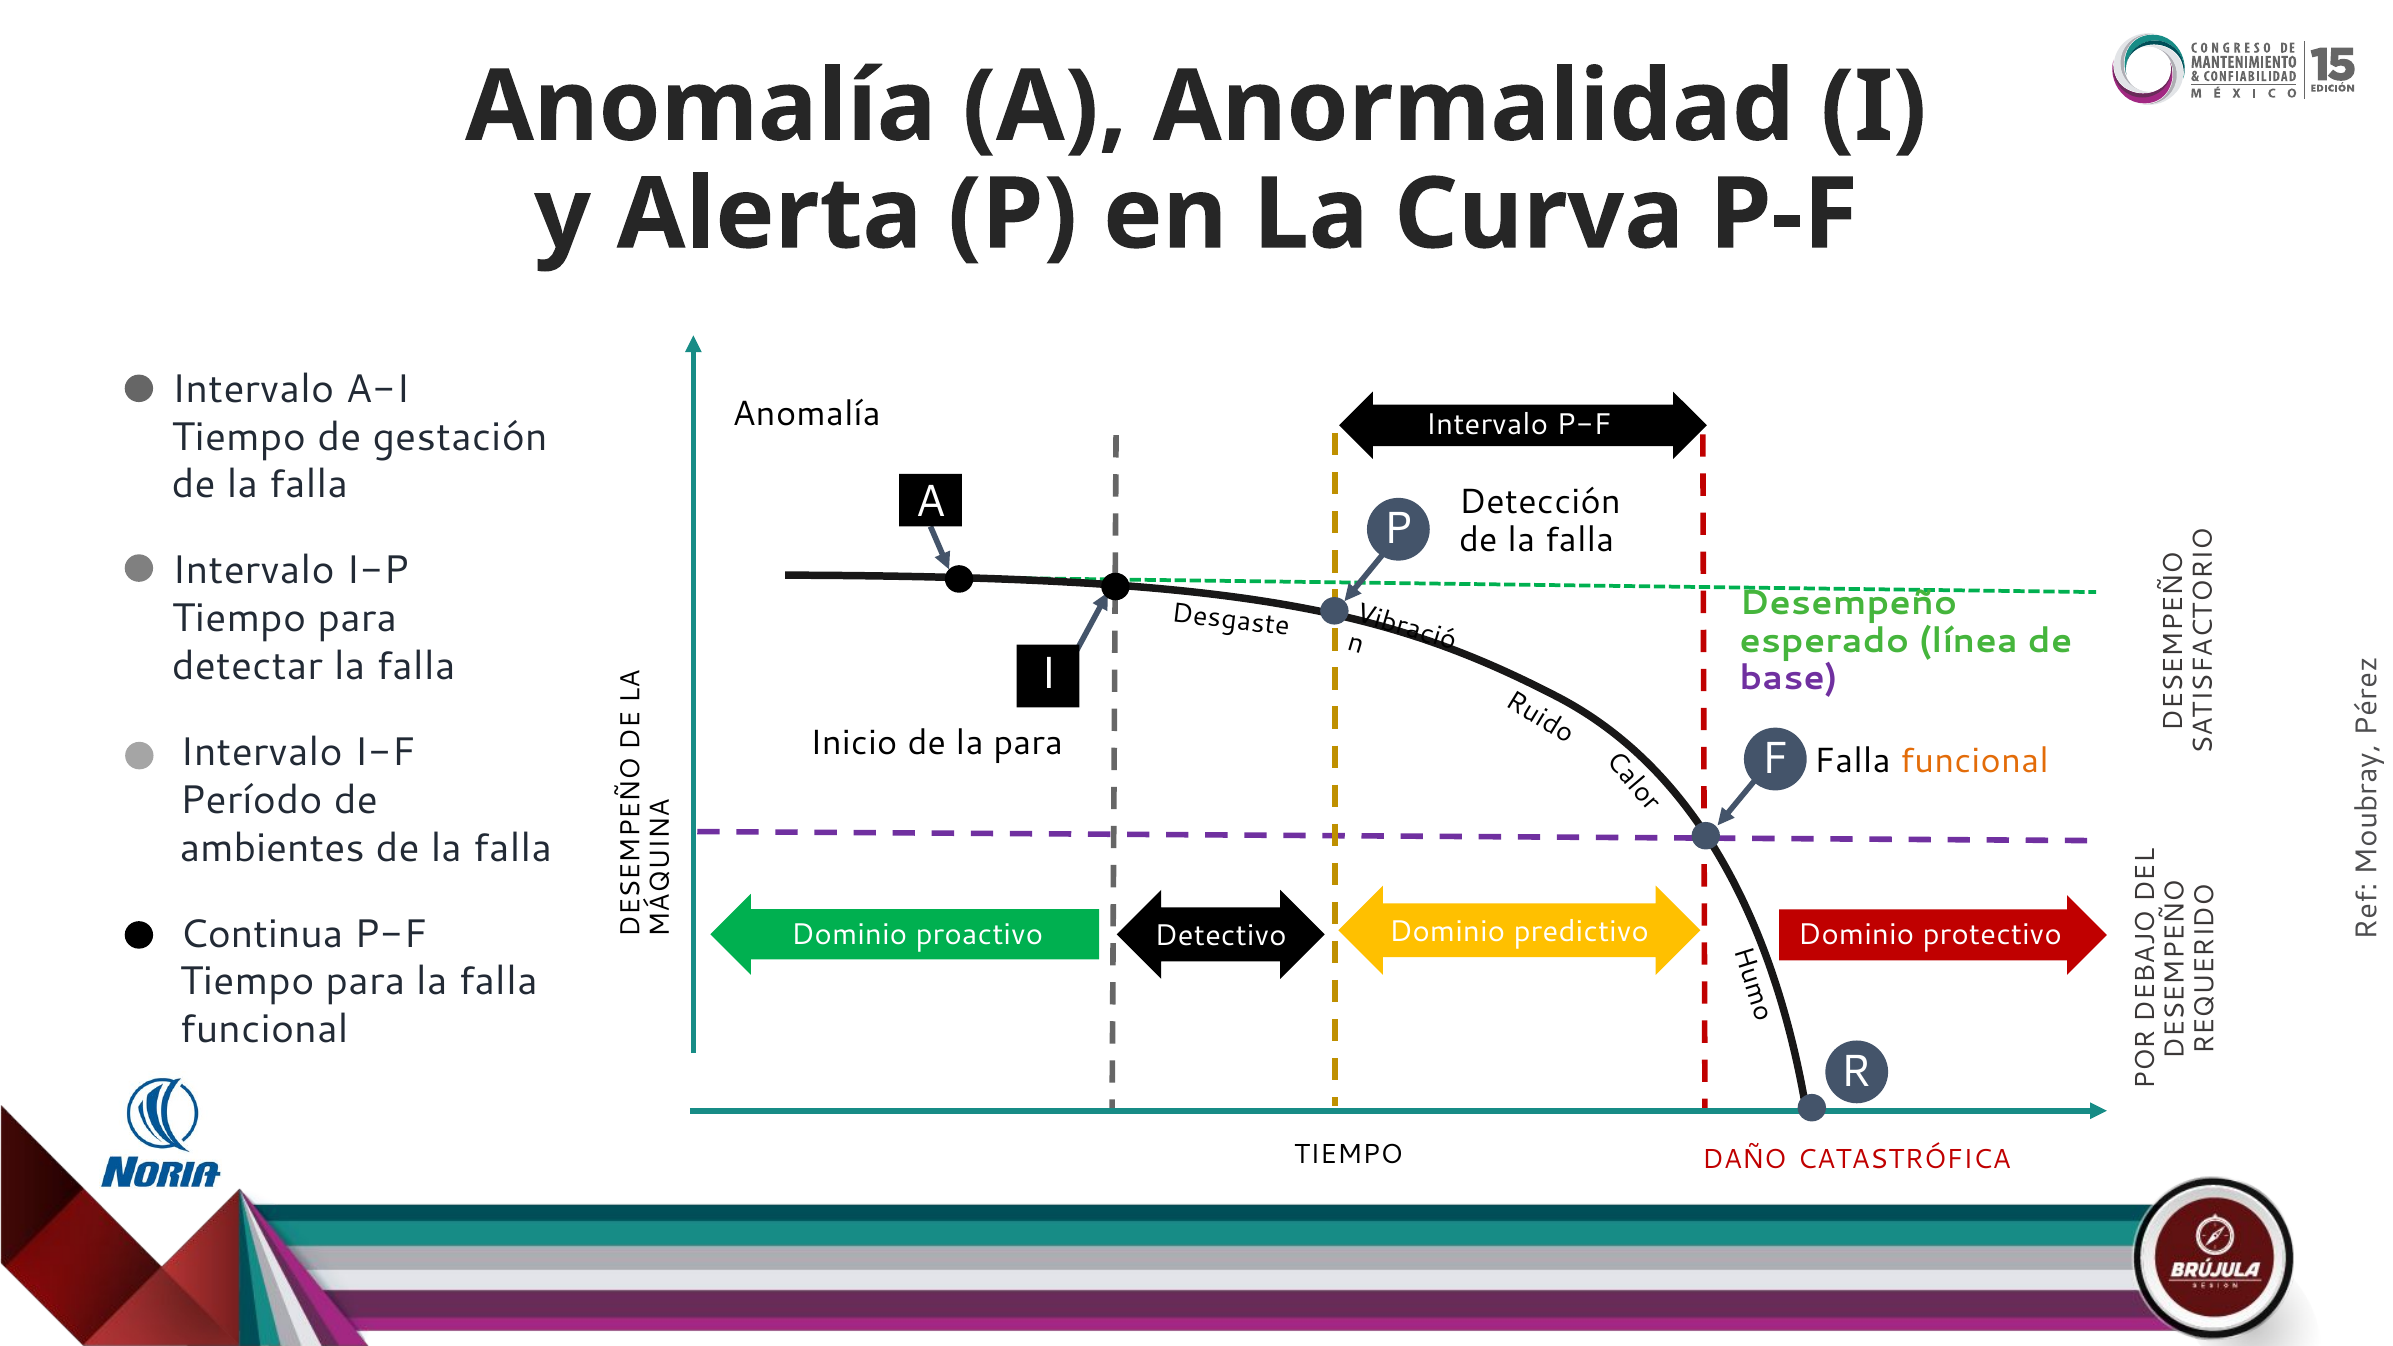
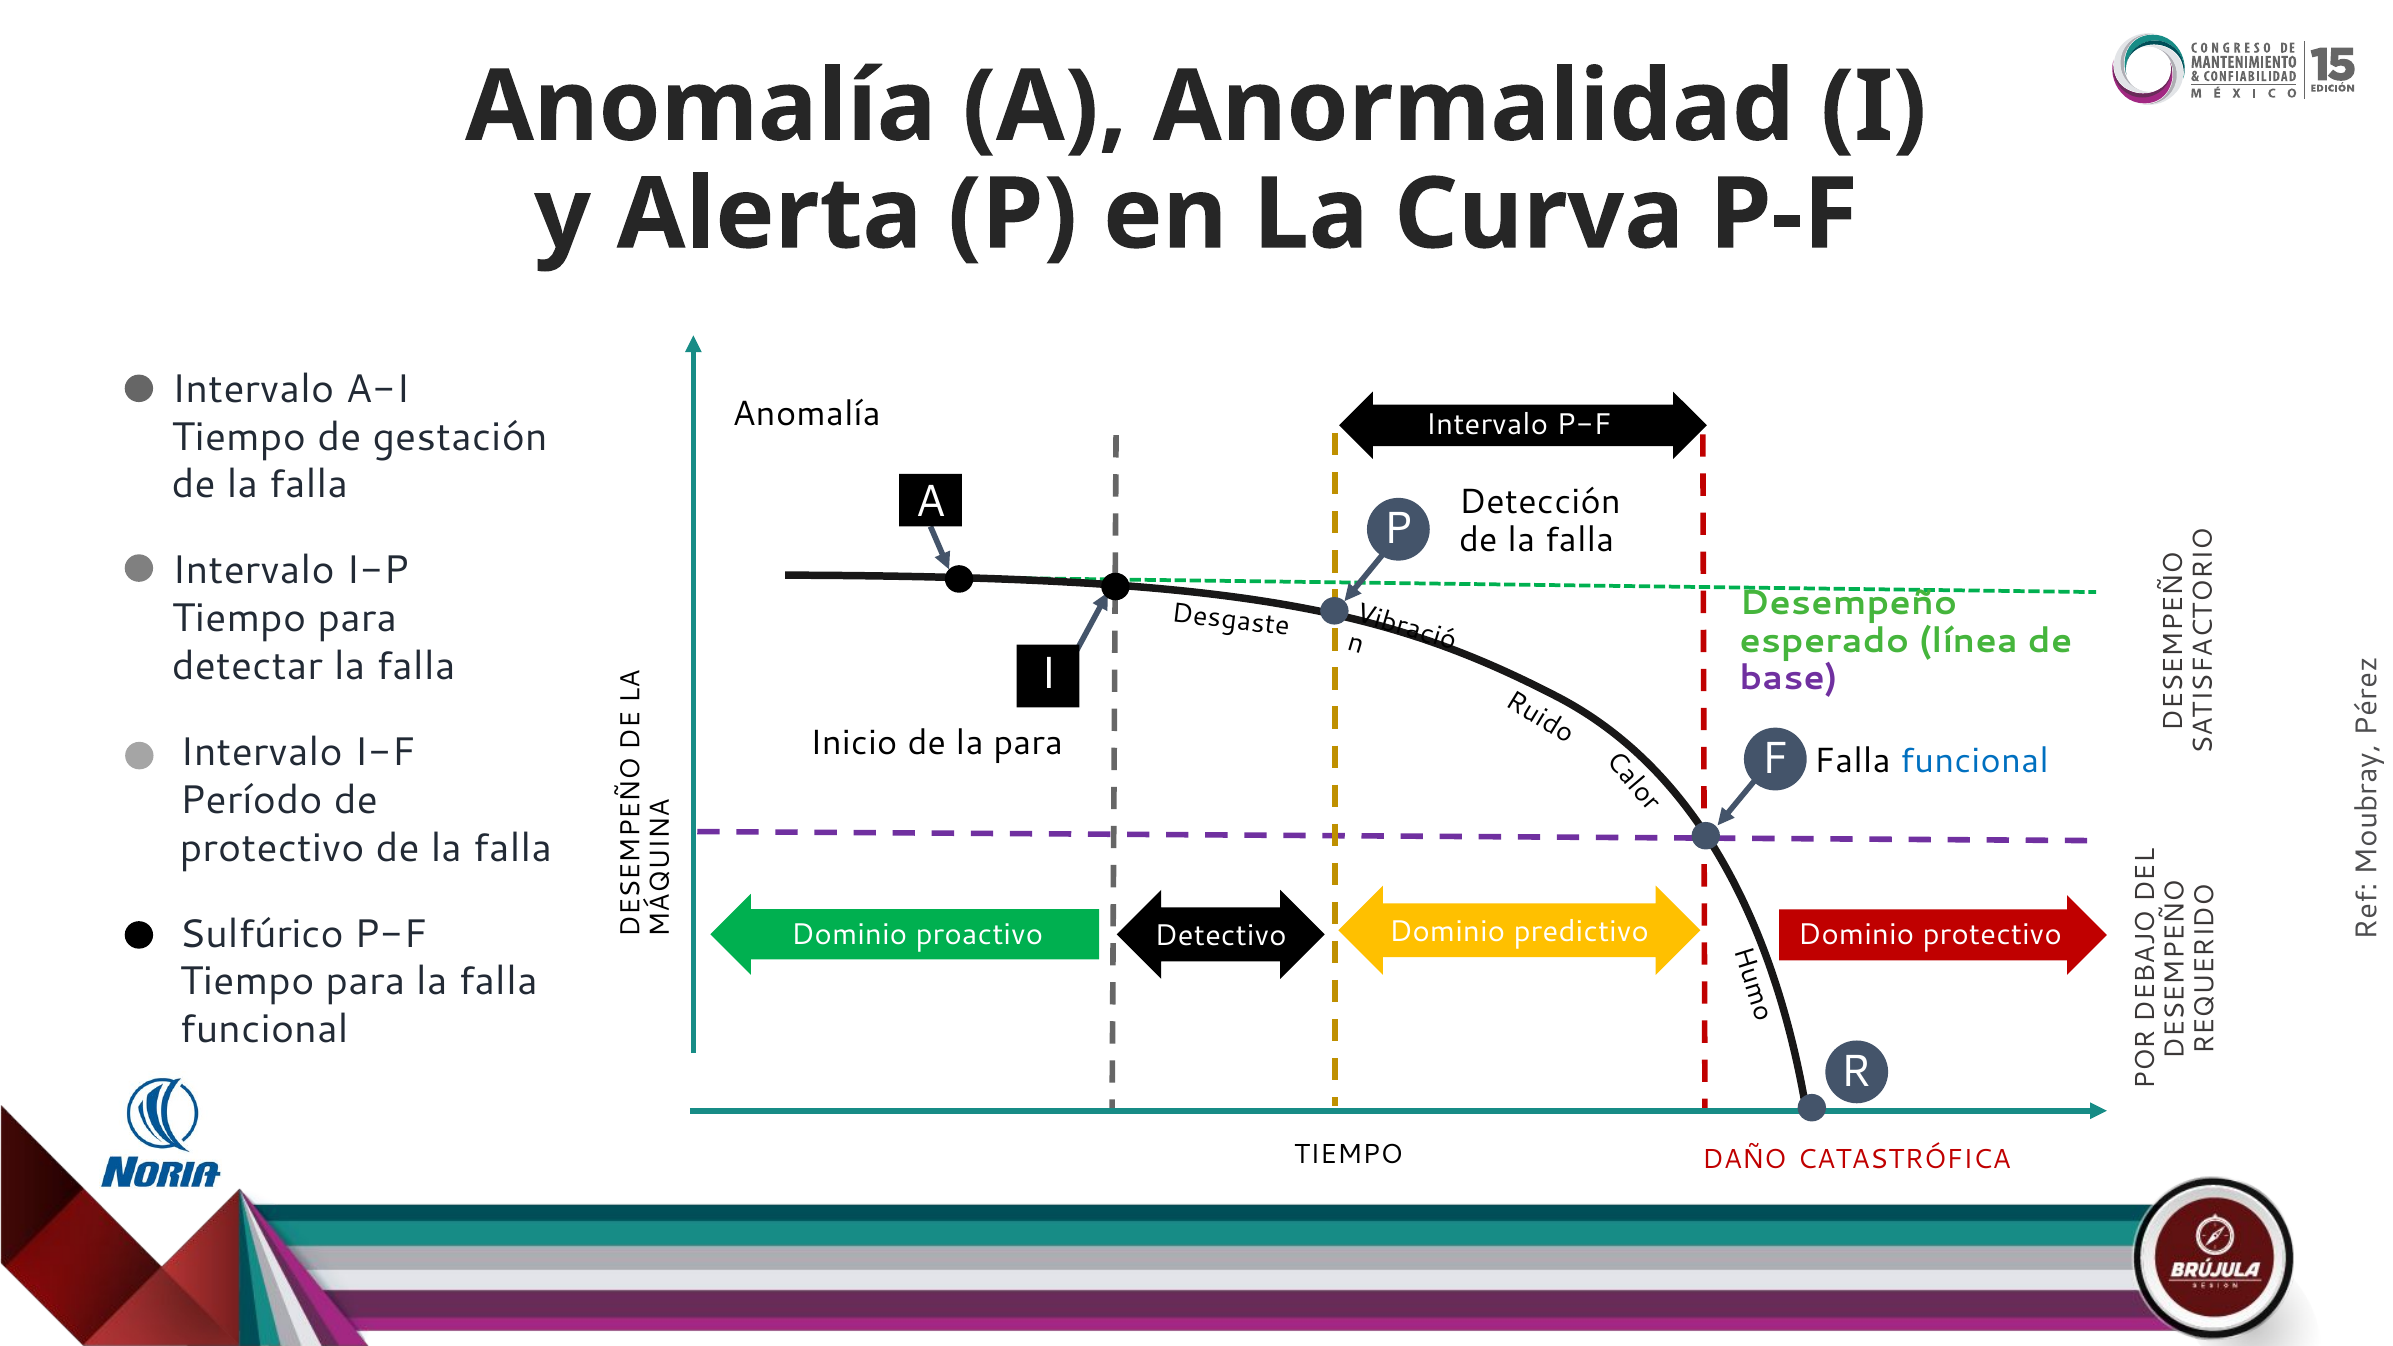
funcional at (1975, 761) colour: orange -> blue
ambientes at (272, 848): ambientes -> protectivo
Continua: Continua -> Sulfúrico
